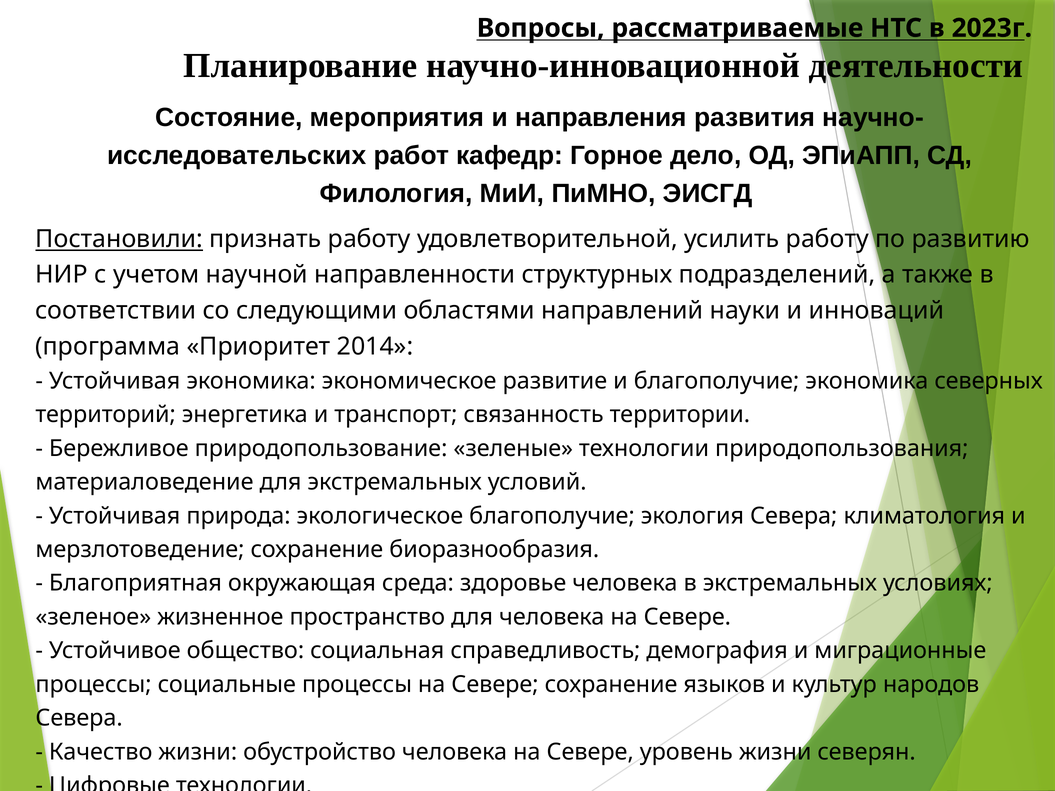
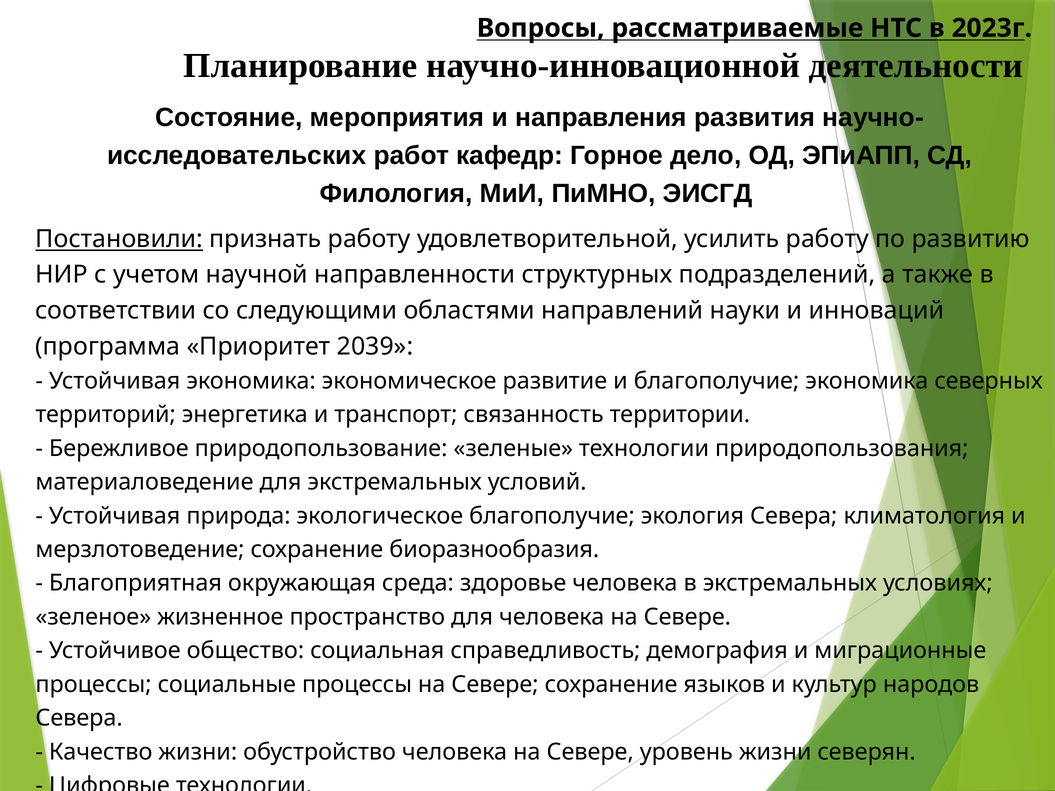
2014: 2014 -> 2039
